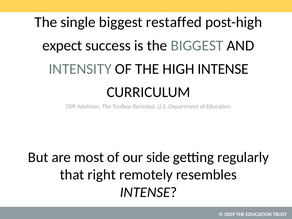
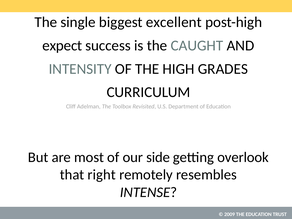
restaffed: restaffed -> excellent
the BIGGEST: BIGGEST -> CAUGHT
HIGH INTENSE: INTENSE -> GRADES
regularly: regularly -> overlook
